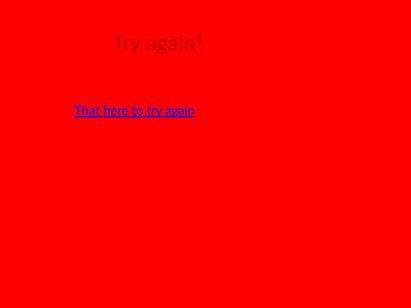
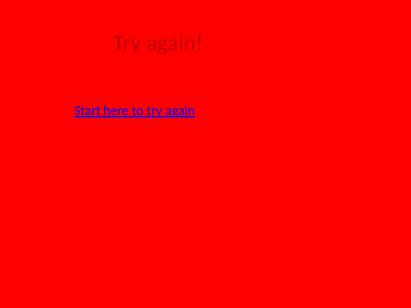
That: That -> Start
